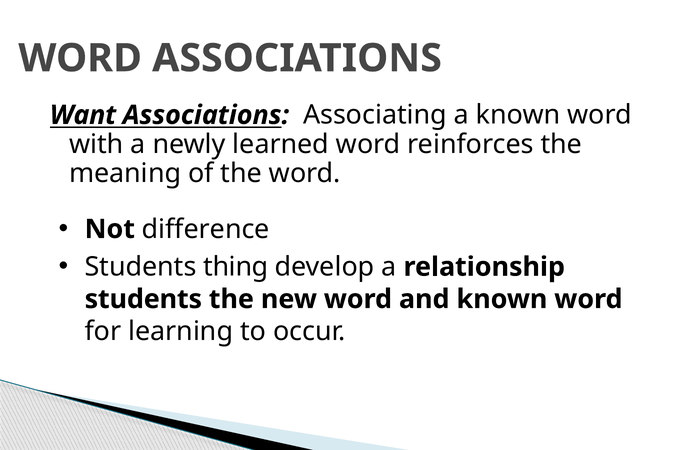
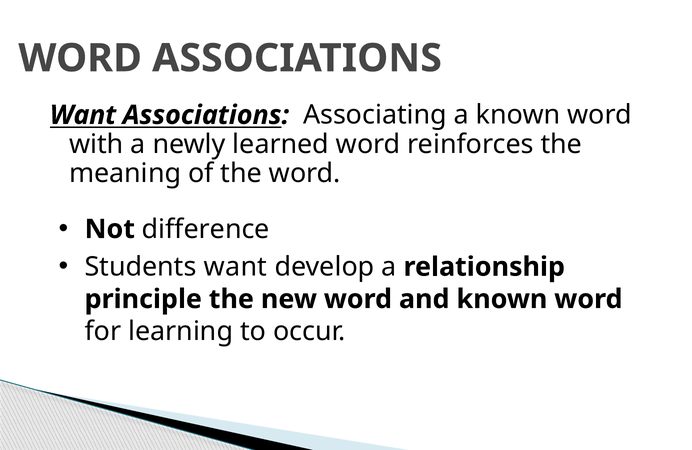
Students thing: thing -> want
students at (143, 299): students -> principle
